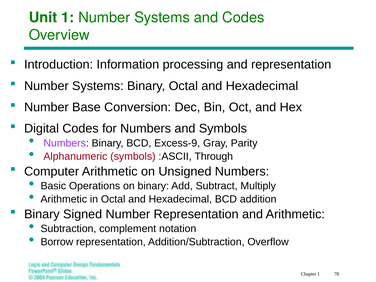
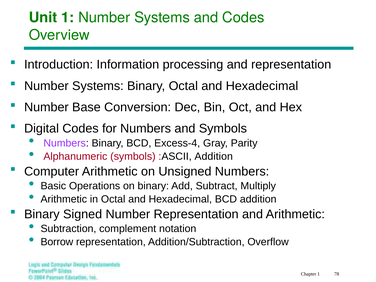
Excess-9: Excess-9 -> Excess-4
:ASCII Through: Through -> Addition
